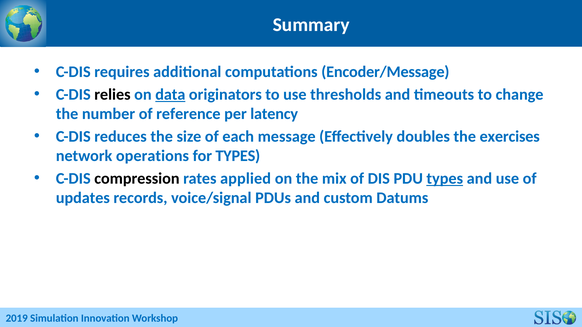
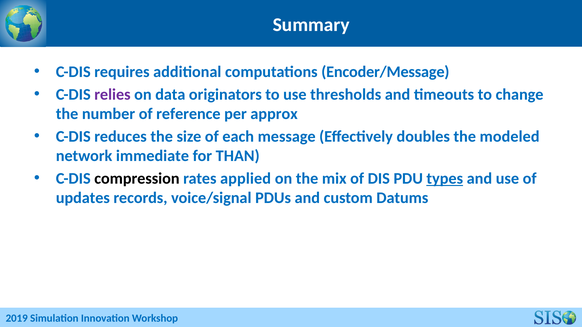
relies colour: black -> purple
data underline: present -> none
latency: latency -> approx
exercises: exercises -> modeled
operations: operations -> immediate
for TYPES: TYPES -> THAN
